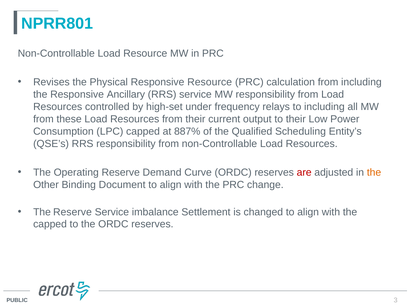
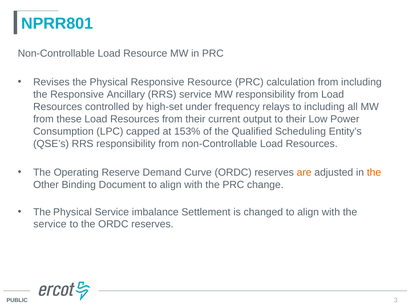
887%: 887% -> 153%
are colour: red -> orange
Reserve at (72, 212): Reserve -> Physical
capped at (50, 224): capped -> service
